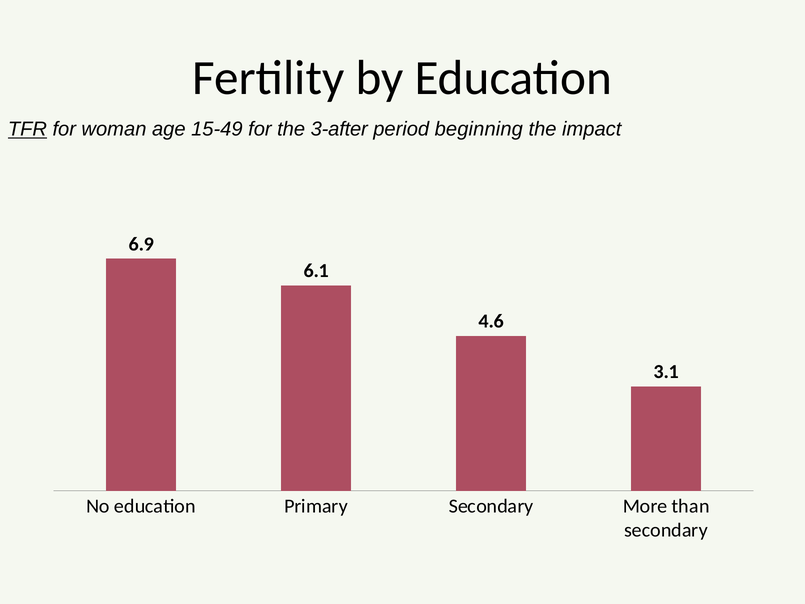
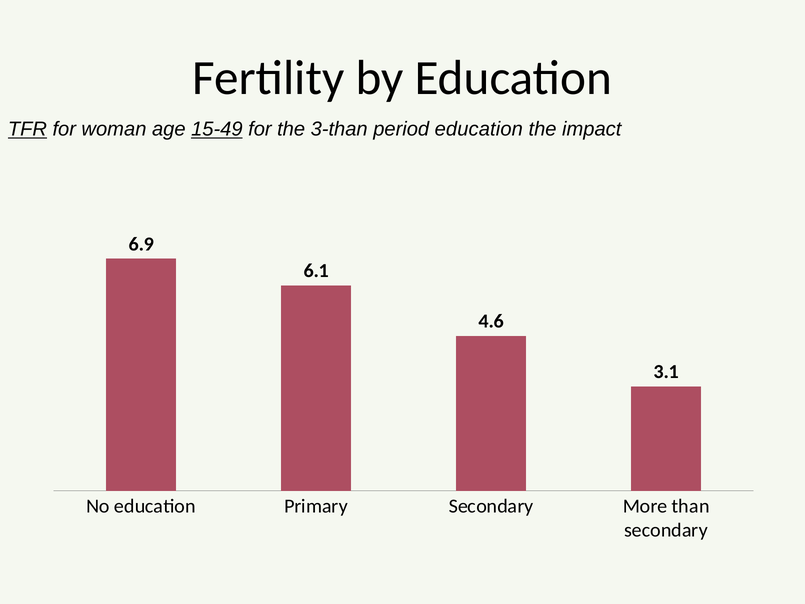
15-49 underline: none -> present
3-after: 3-after -> 3-than
period beginning: beginning -> education
